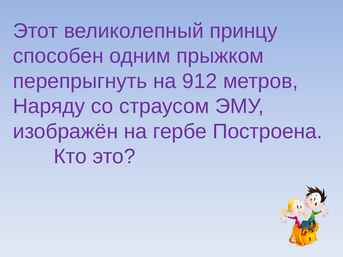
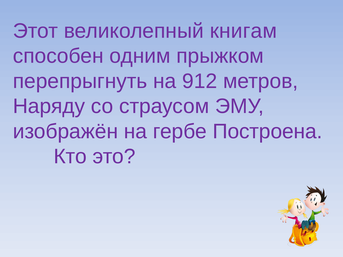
принцу: принцу -> книгам
